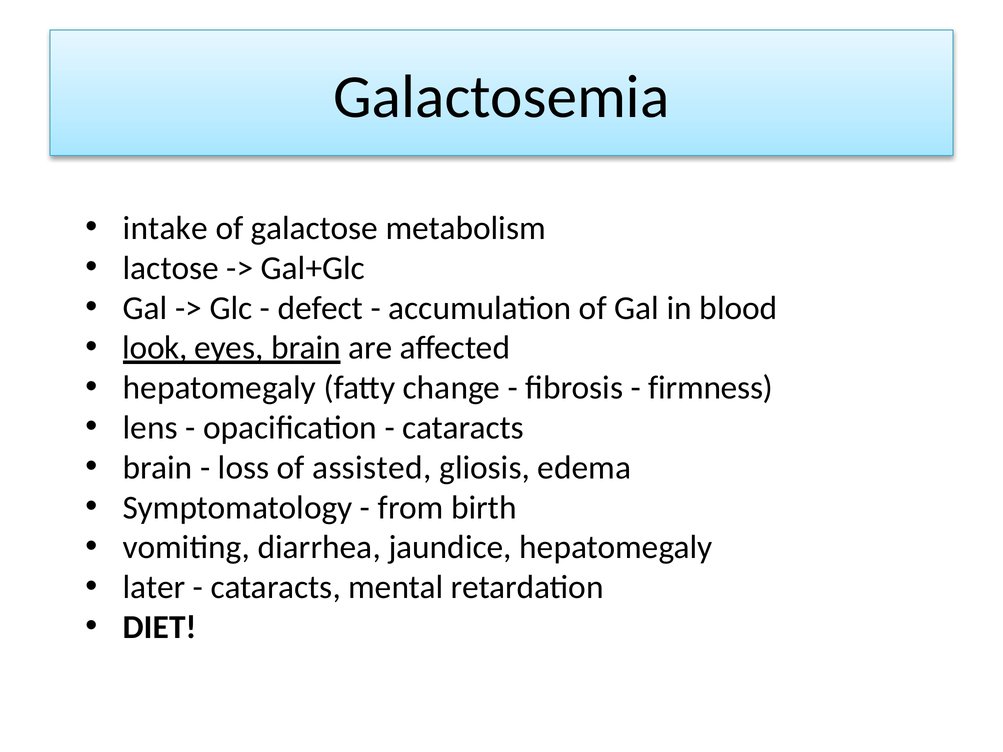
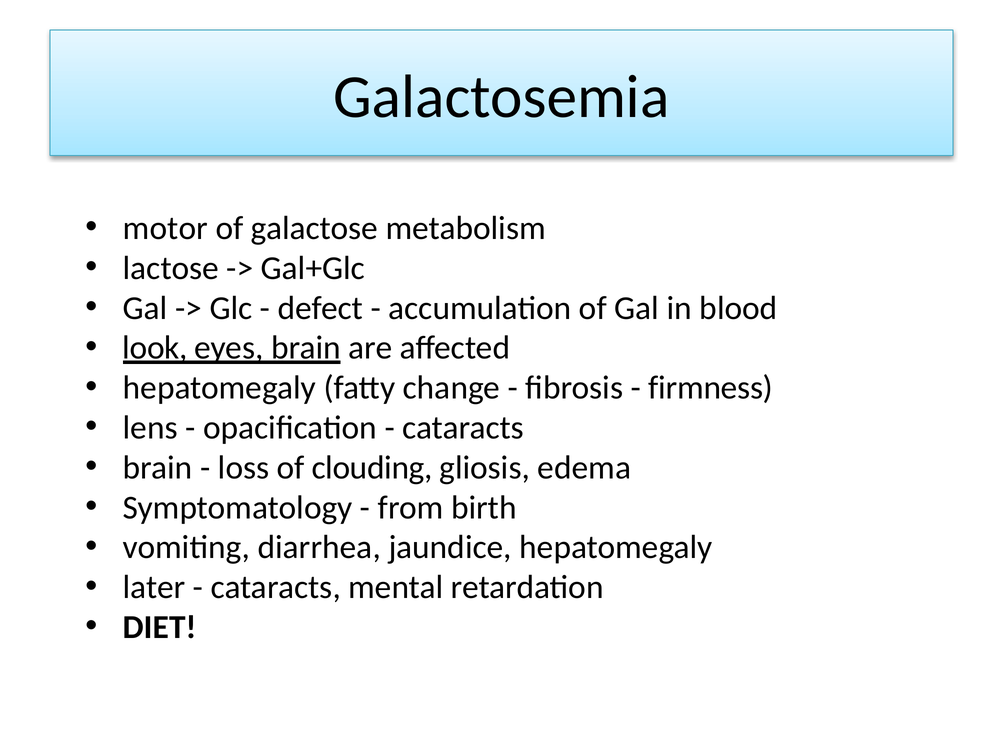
intake: intake -> motor
assisted: assisted -> clouding
